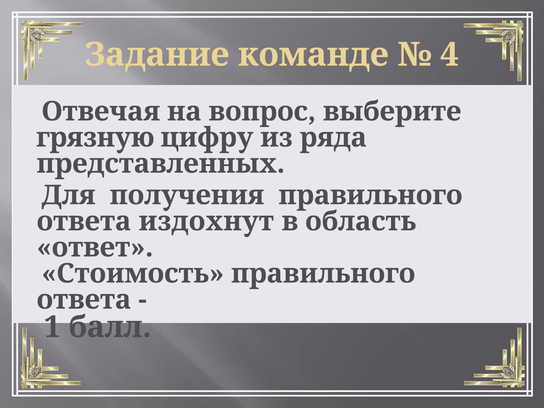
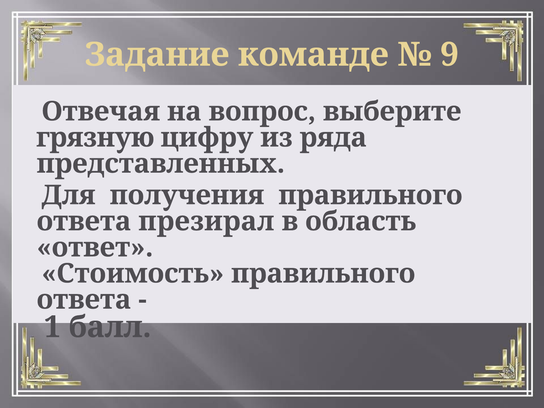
4: 4 -> 9
издохнут: издохнут -> презирал
